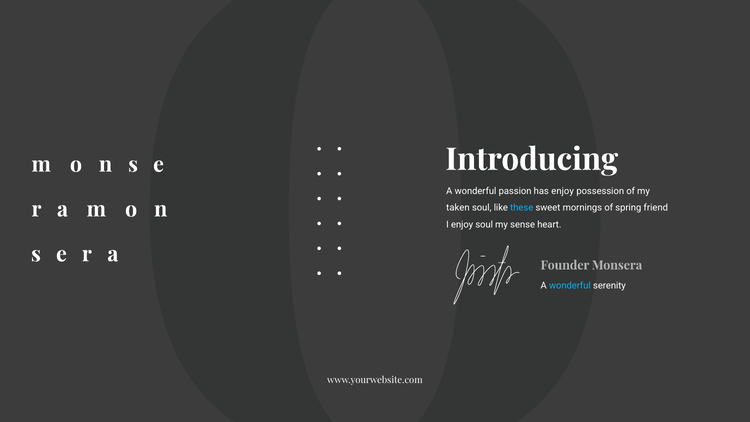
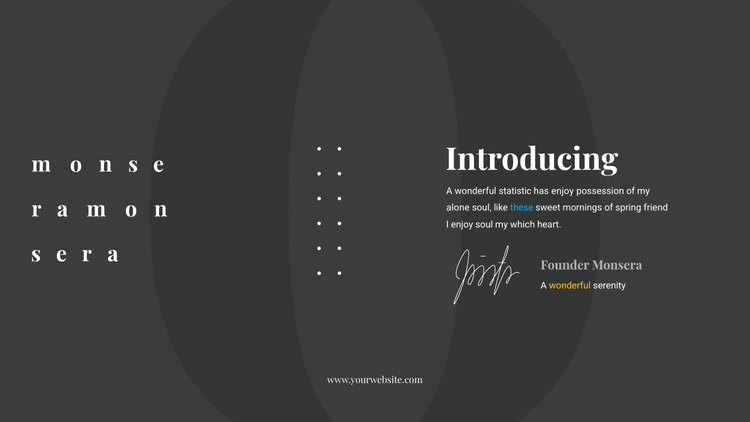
passion: passion -> statistic
taken: taken -> alone
sense: sense -> which
wonderful at (570, 285) colour: light blue -> yellow
